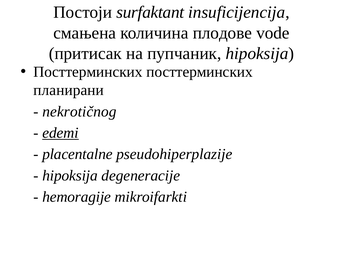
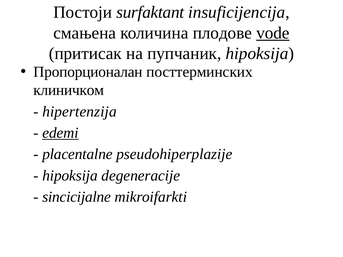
vode underline: none -> present
Посттерминских at (88, 72): Посттерминских -> Пропорционалан
планирани: планирани -> клиничком
nekrotičnog: nekrotičnog -> hipertеnzija
hemoragije: hemoragije -> sincicijalne
